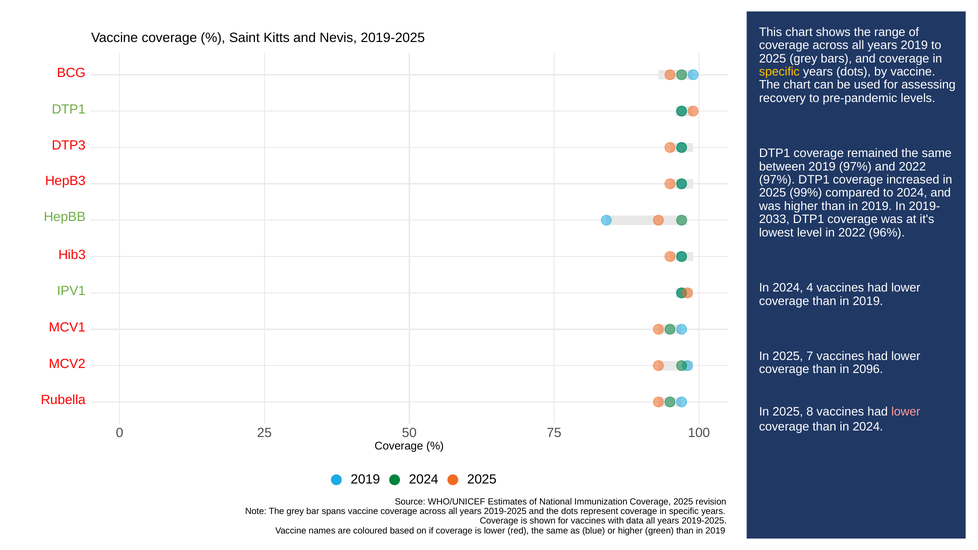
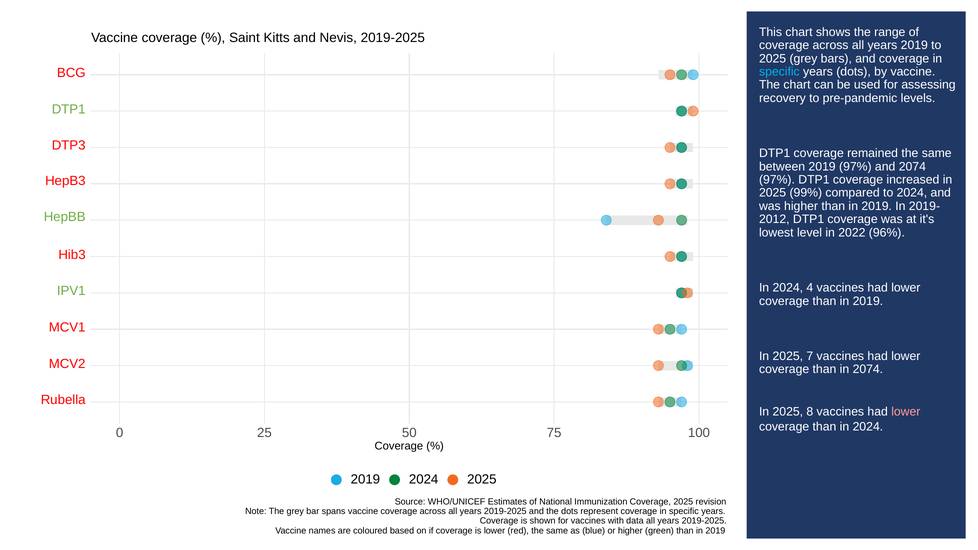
specific at (779, 72) colour: yellow -> light blue
and 2022: 2022 -> 2074
2033: 2033 -> 2012
in 2096: 2096 -> 2074
